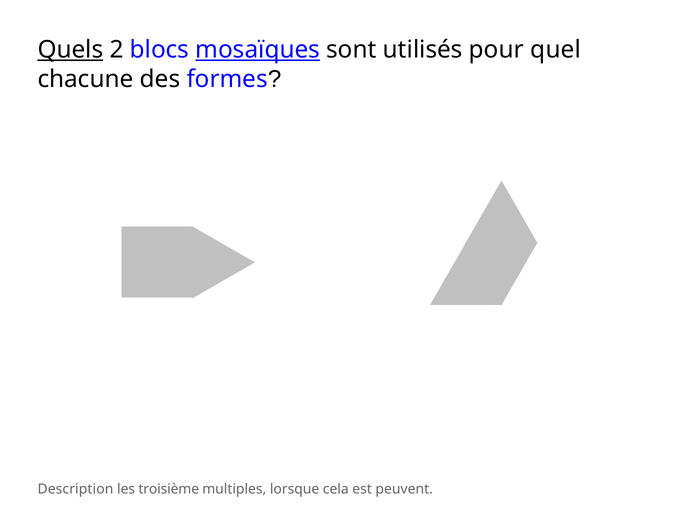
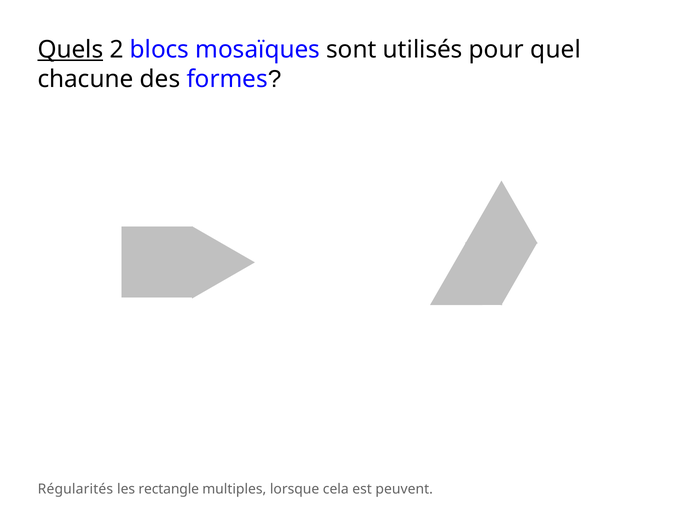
mosaïques underline: present -> none
Description: Description -> Régularités
troisième: troisième -> rectangle
